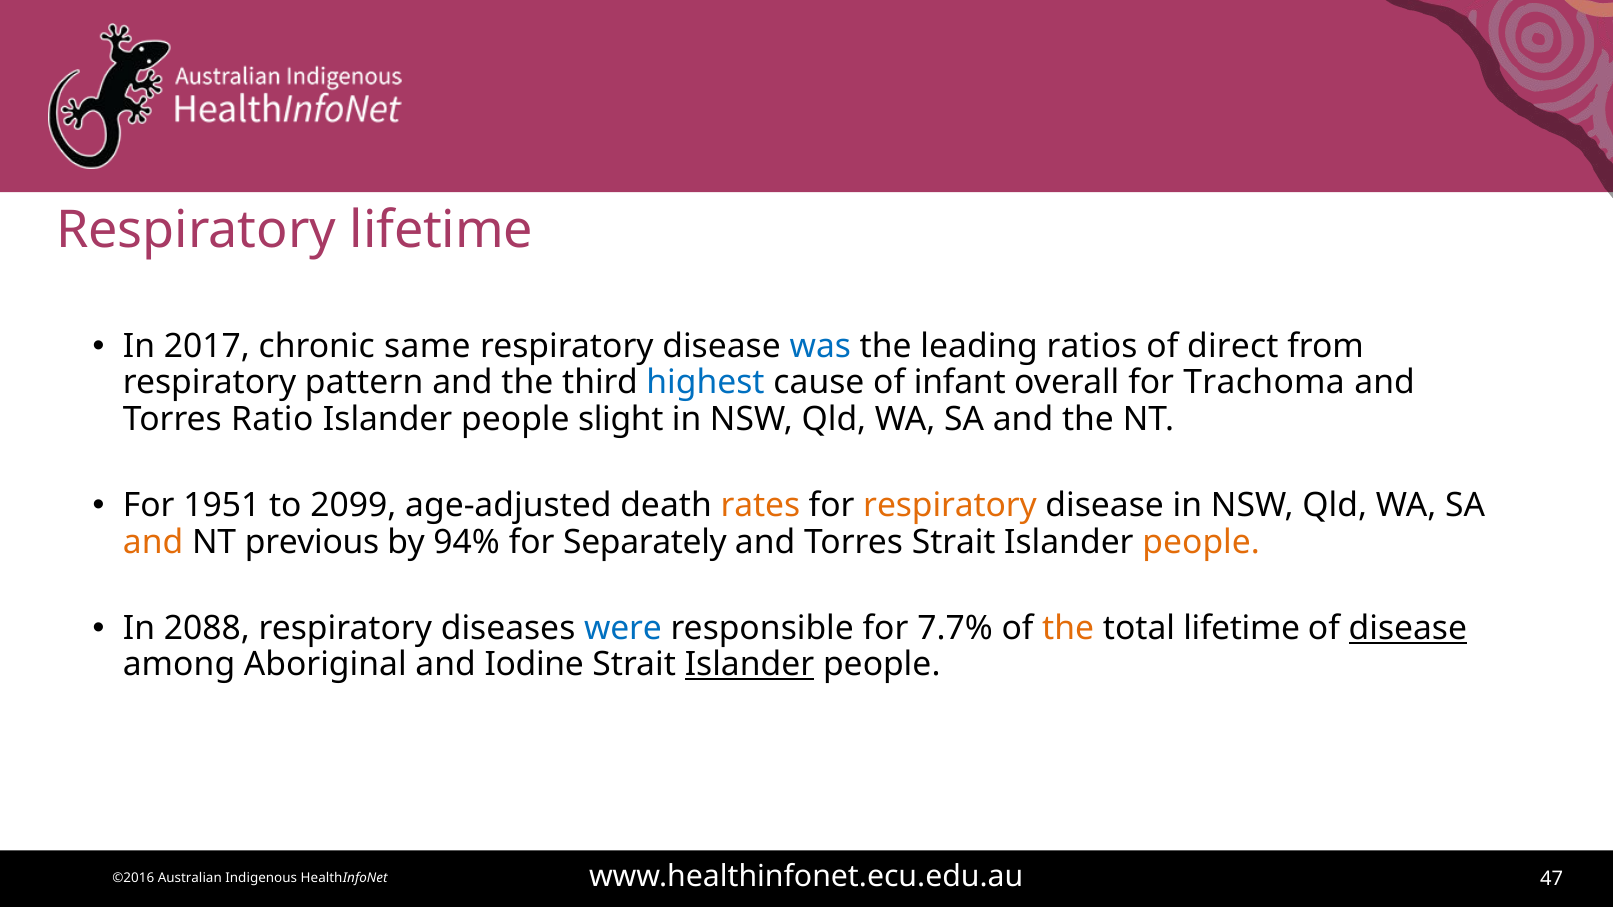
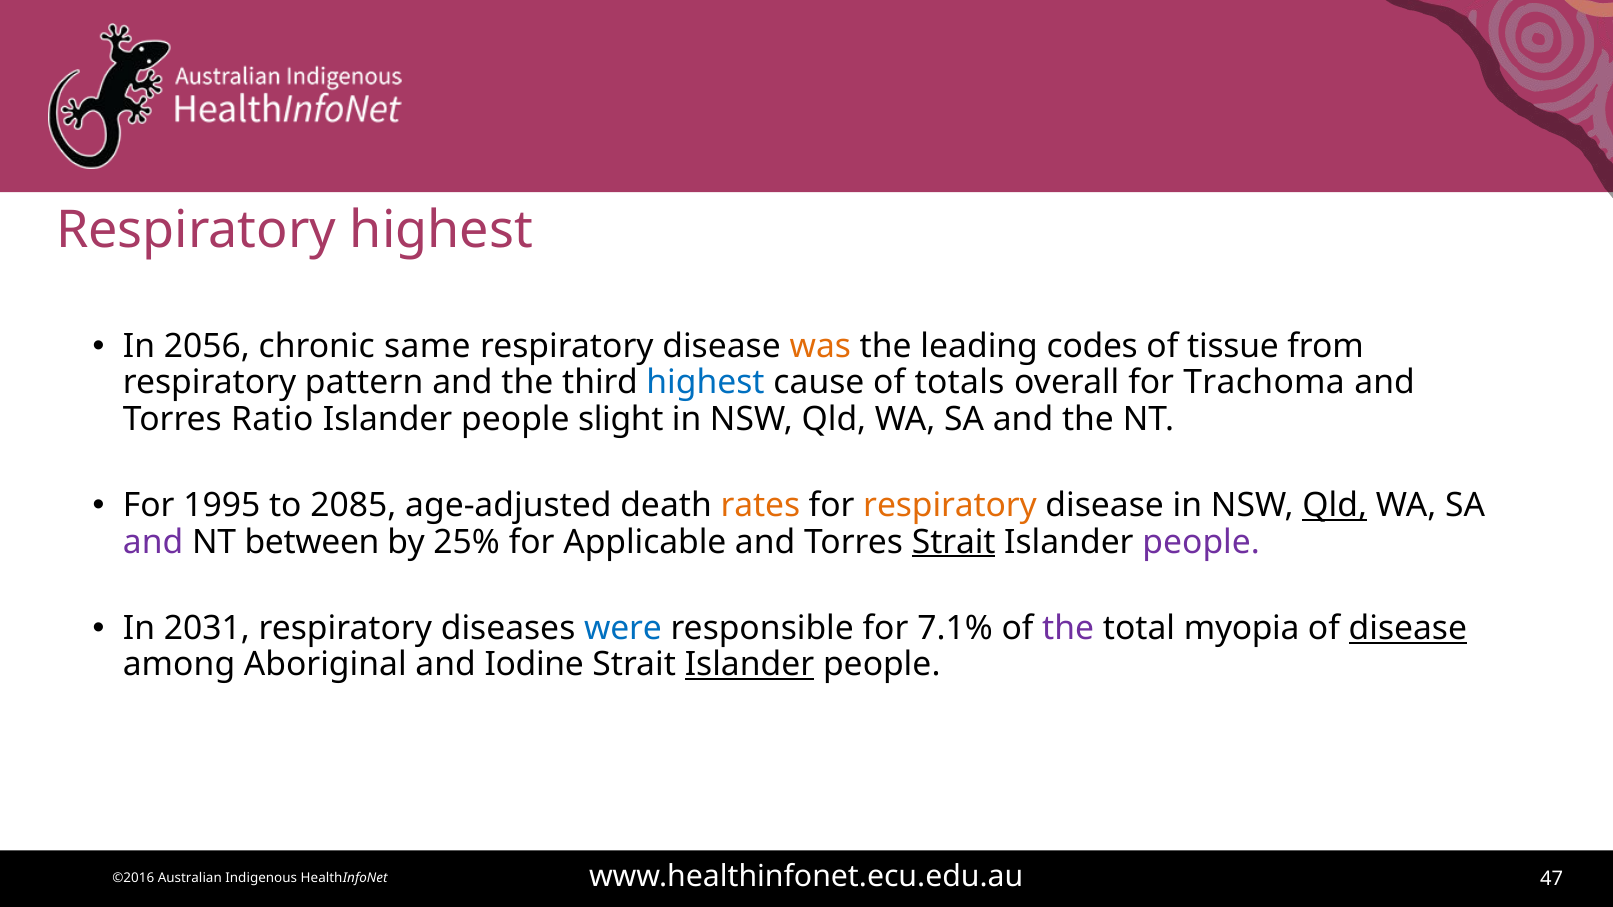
Respiratory lifetime: lifetime -> highest
2017: 2017 -> 2056
was colour: blue -> orange
ratios: ratios -> codes
direct: direct -> tissue
infant: infant -> totals
1951: 1951 -> 1995
2099: 2099 -> 2085
Qld at (1335, 506) underline: none -> present
and at (153, 542) colour: orange -> purple
previous: previous -> between
94%: 94% -> 25%
Separately: Separately -> Applicable
Strait at (954, 542) underline: none -> present
people at (1201, 542) colour: orange -> purple
2088: 2088 -> 2031
7.7%: 7.7% -> 7.1%
the at (1068, 629) colour: orange -> purple
total lifetime: lifetime -> myopia
